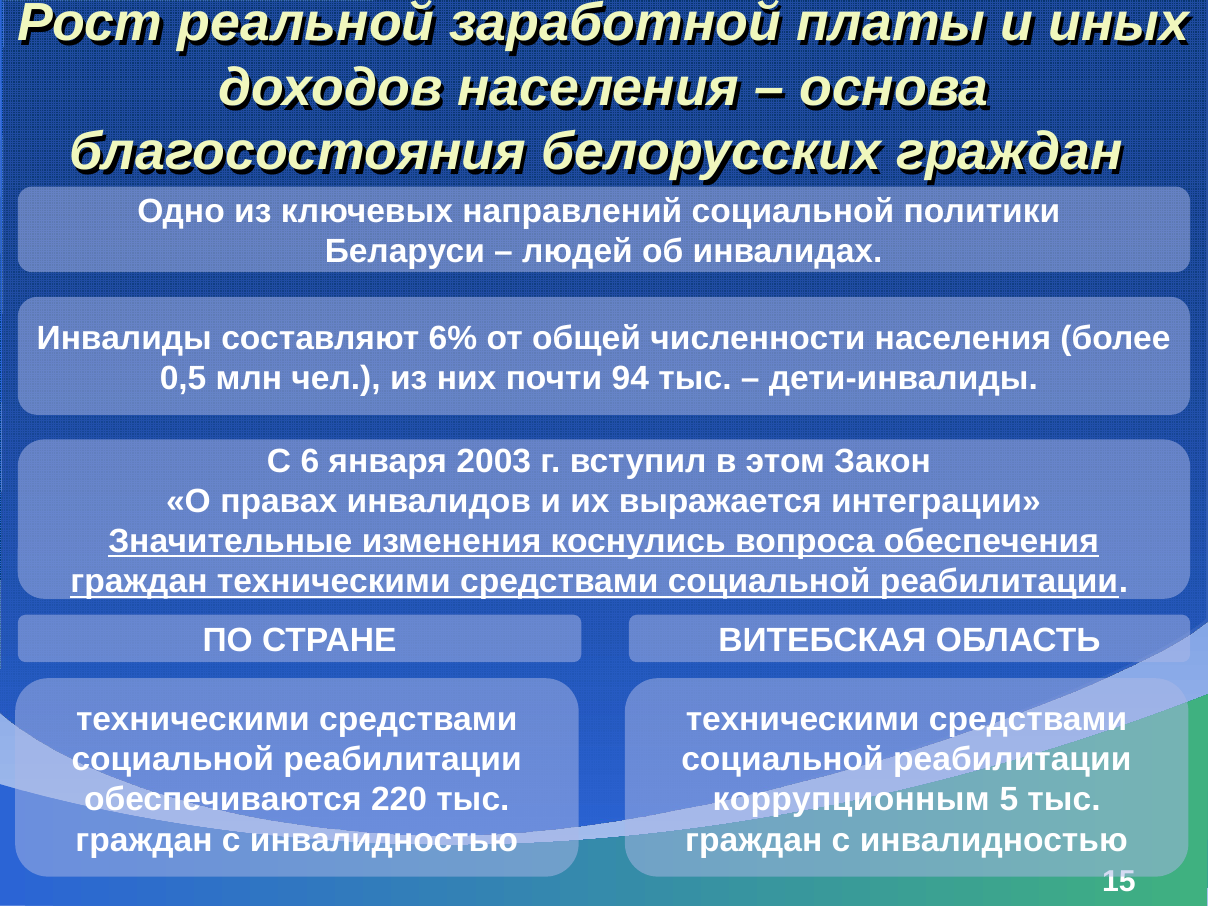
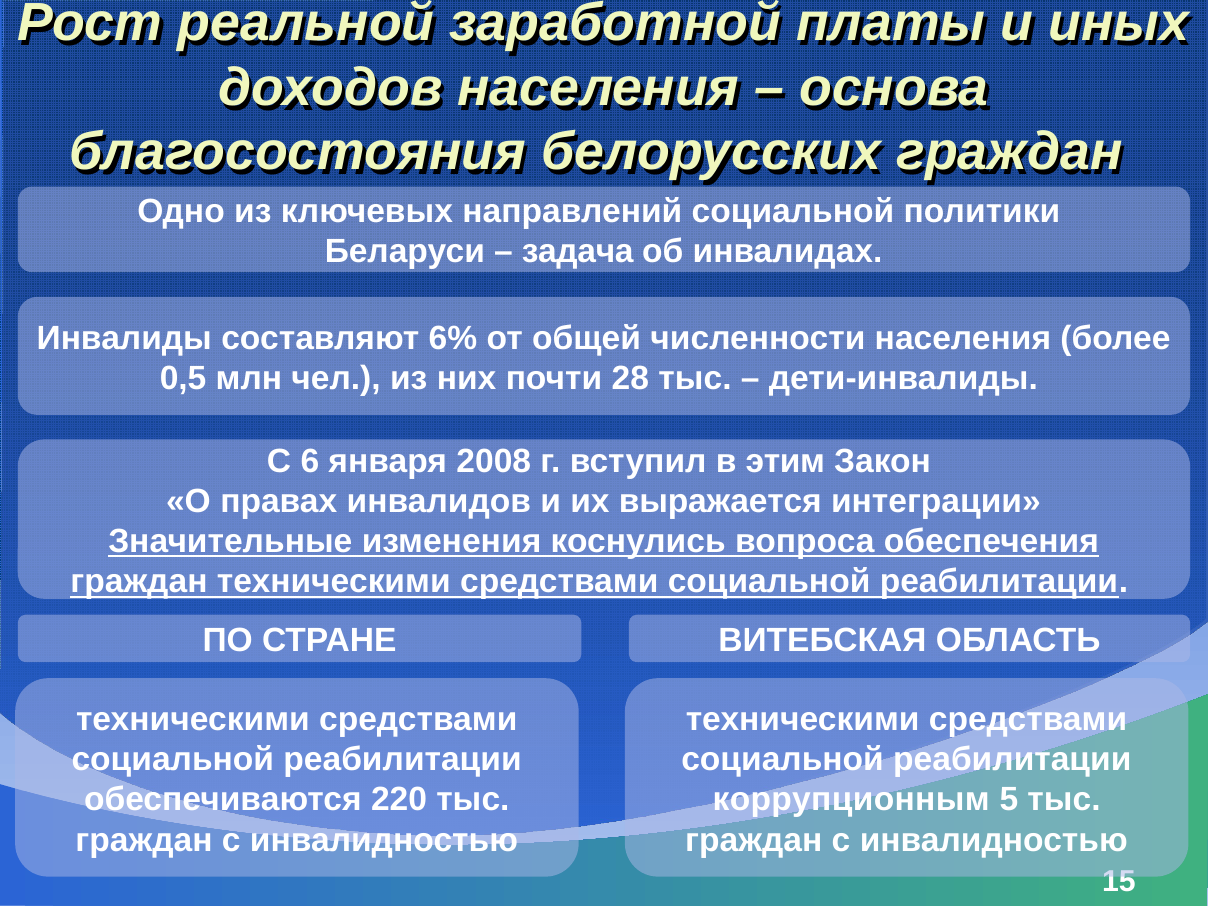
людей: людей -> задача
94: 94 -> 28
2003: 2003 -> 2008
этом: этом -> этим
